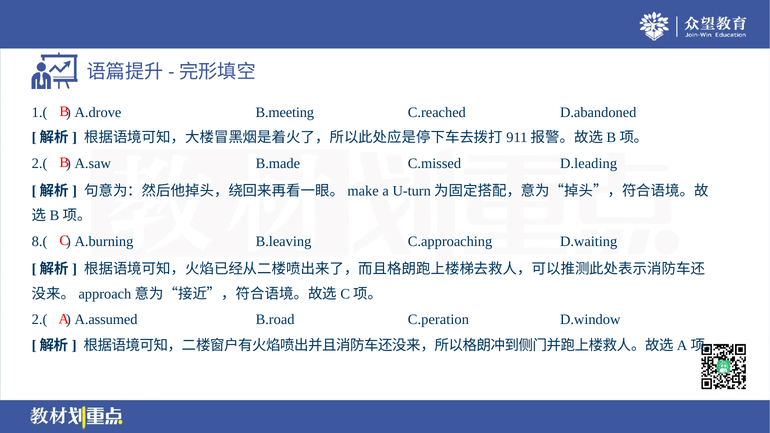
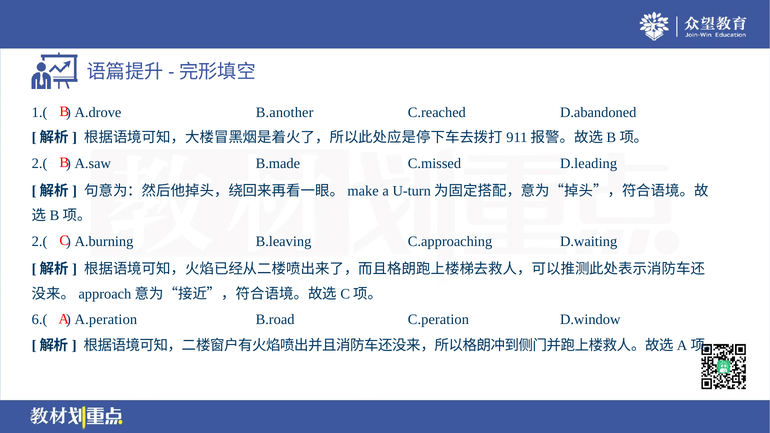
B.meeting: B.meeting -> B.another
8.( at (40, 242): 8.( -> 2.(
2.( at (40, 320): 2.( -> 6.(
A.assumed: A.assumed -> A.peration
